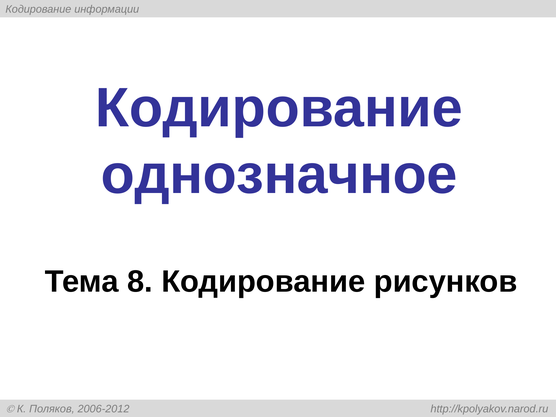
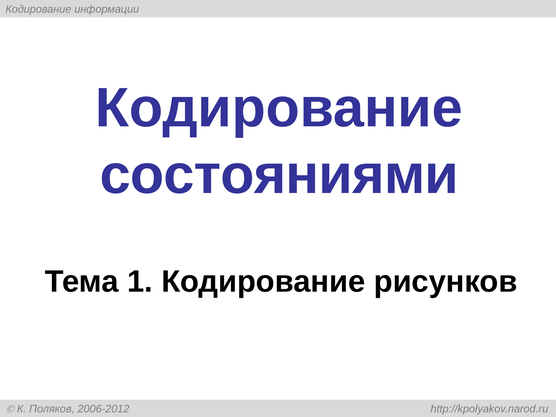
однозначное: однозначное -> состояниями
8: 8 -> 1
